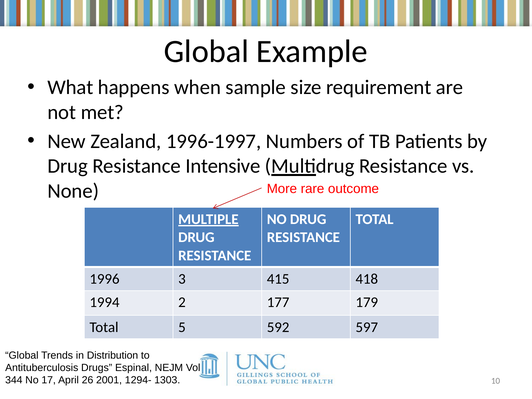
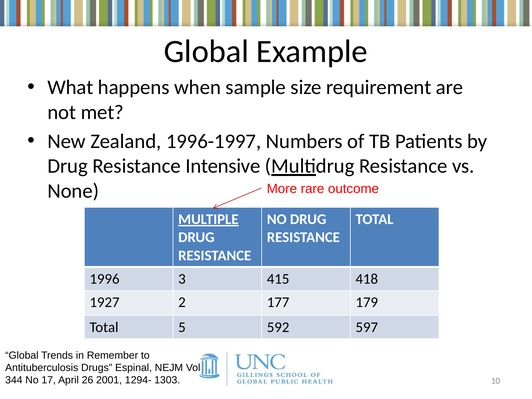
1994: 1994 -> 1927
Distribution: Distribution -> Remember
